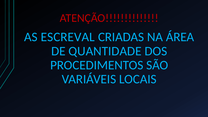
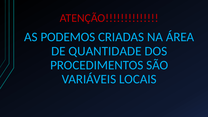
ESCREVAL: ESCREVAL -> PODEMOS
